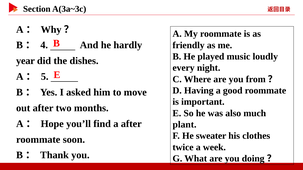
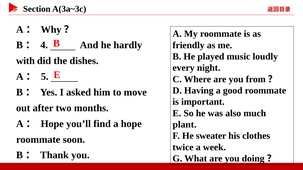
year: year -> with
a after: after -> hope
